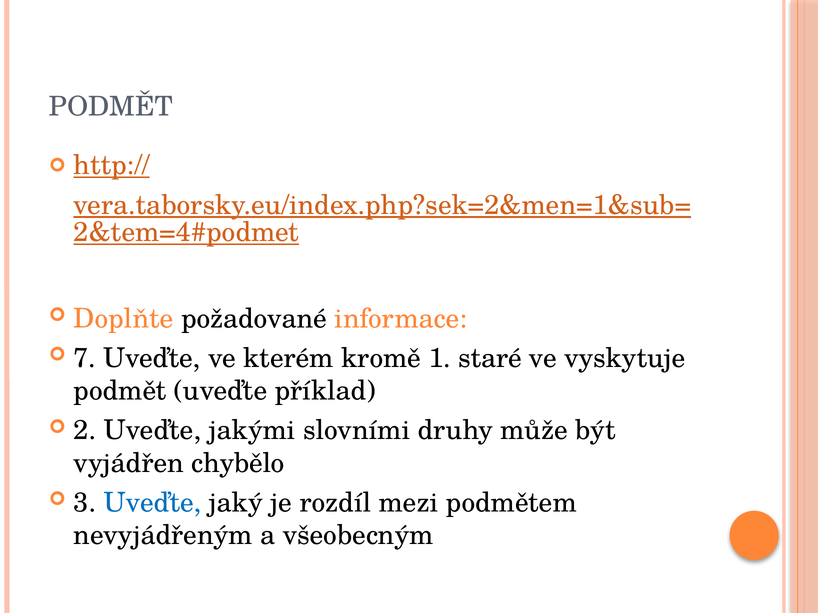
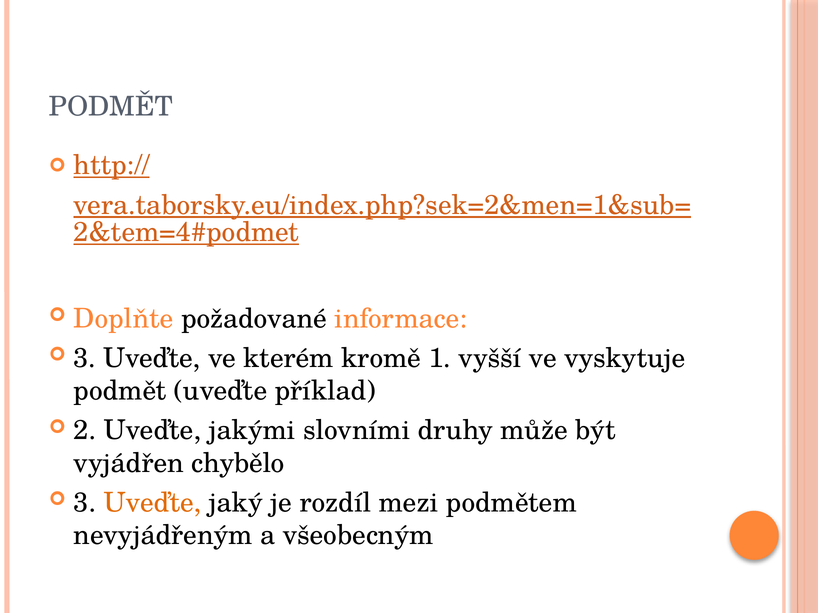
7 at (85, 359): 7 -> 3
staré: staré -> vyšší
Uveďte at (152, 503) colour: blue -> orange
